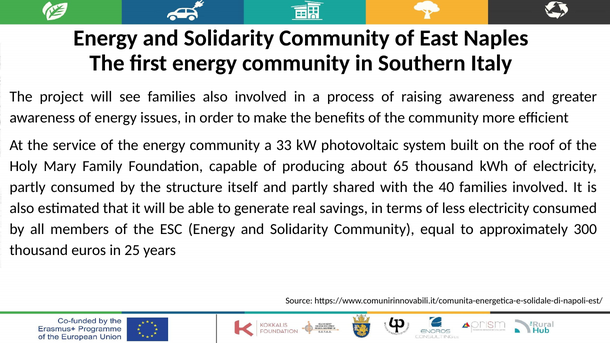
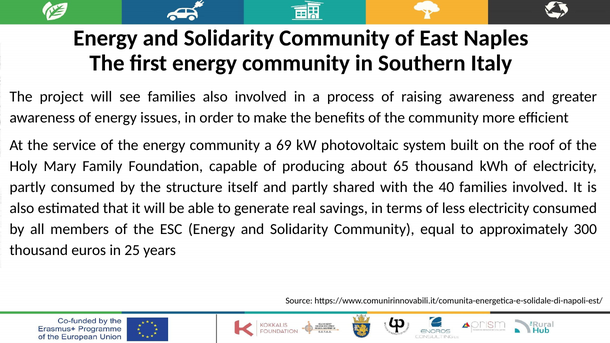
33: 33 -> 69
